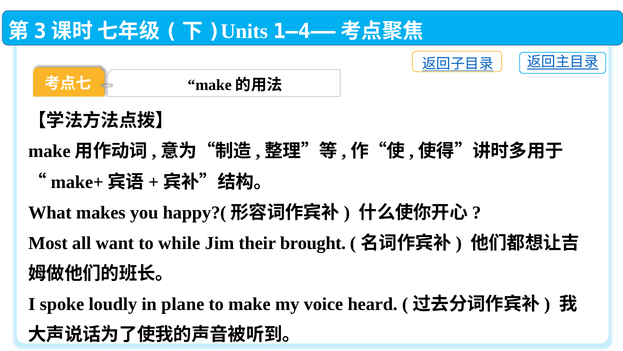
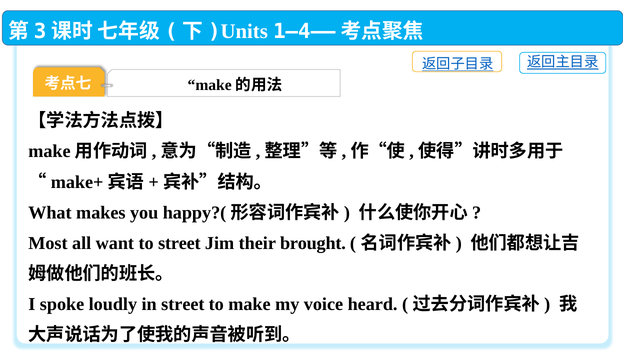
to while: while -> street
in plane: plane -> street
